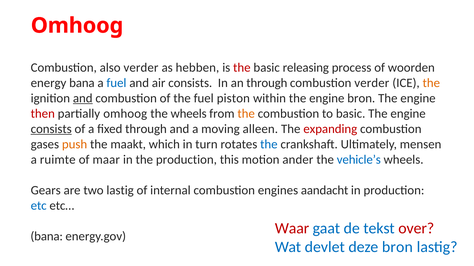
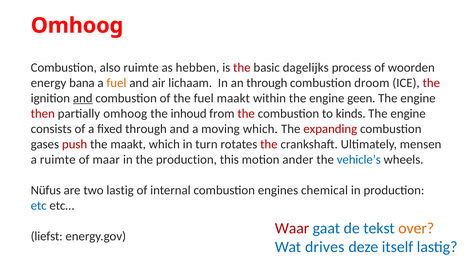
also verder: verder -> ruimte
releasing: releasing -> dagelijks
fuel at (116, 83) colour: blue -> orange
air consists: consists -> lichaam
combustion verder: verder -> droom
the at (431, 83) colour: orange -> red
fuel piston: piston -> maakt
engine bron: bron -> geen
the wheels: wheels -> inhoud
the at (246, 114) colour: orange -> red
to basic: basic -> kinds
consists at (51, 129) underline: present -> none
moving alleen: alleen -> which
push colour: orange -> red
the at (269, 145) colour: blue -> red
Gears: Gears -> Nüfus
aandacht: aandacht -> chemical
over colour: red -> orange
bana at (47, 237): bana -> liefst
devlet: devlet -> drives
deze bron: bron -> itself
